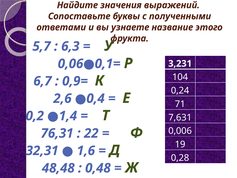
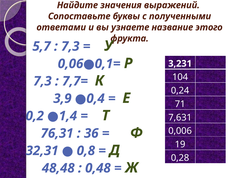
6,3 at (70, 46): 6,3 -> 7,3
6,7 at (43, 81): 6,7 -> 7,3
0,9=: 0,9= -> 7,7=
2,6: 2,6 -> 3,9
22: 22 -> 36
1,6: 1,6 -> 0,8
